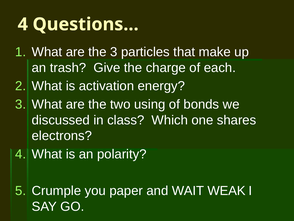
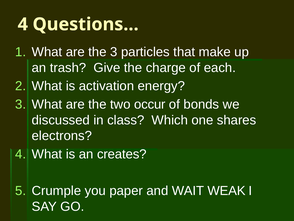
using: using -> occur
polarity: polarity -> creates
